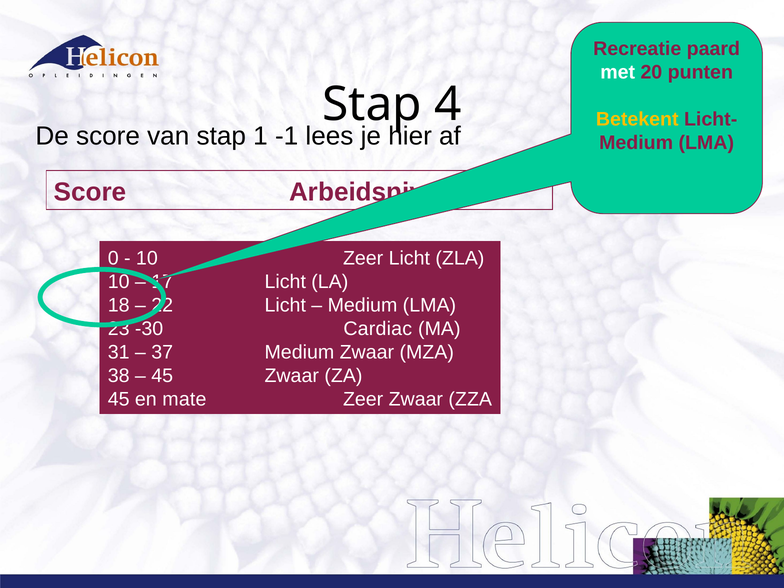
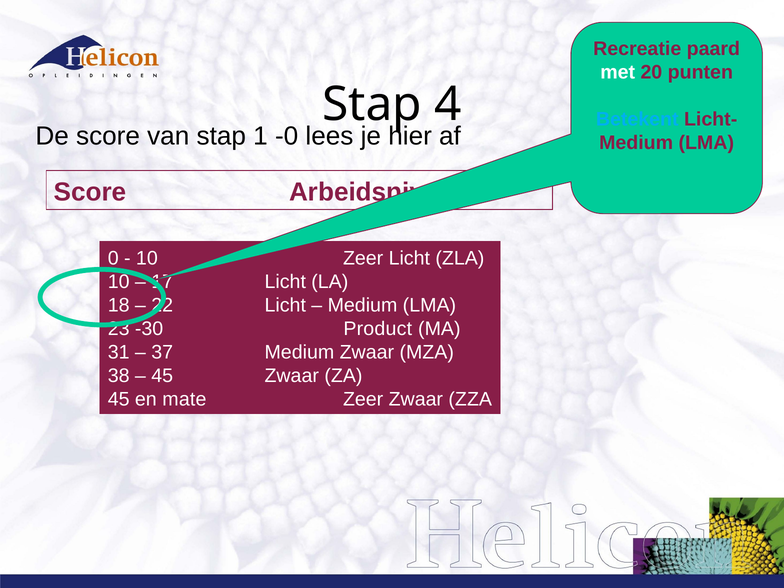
Betekent colour: yellow -> light blue
-1: -1 -> -0
Cardiac: Cardiac -> Product
